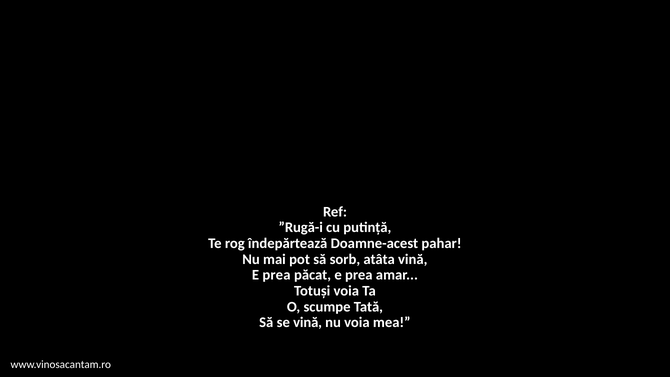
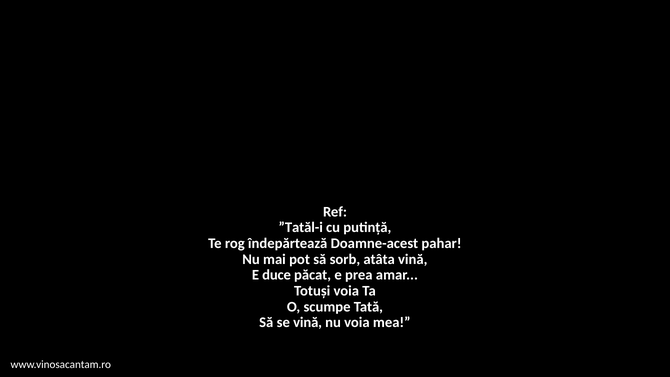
”Rugă-i: ”Rugă-i -> ”Tatăl-i
prea at (276, 275): prea -> duce
